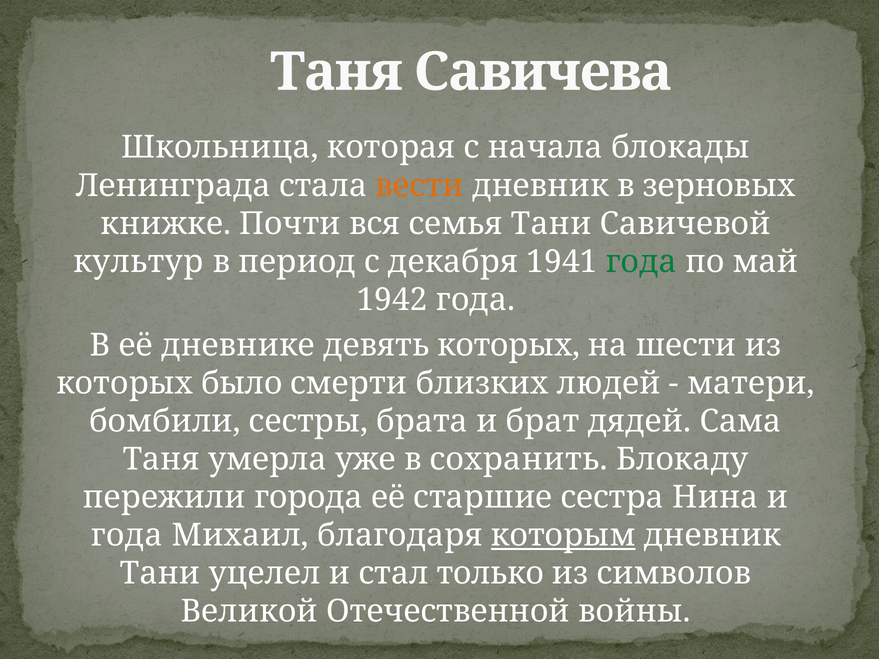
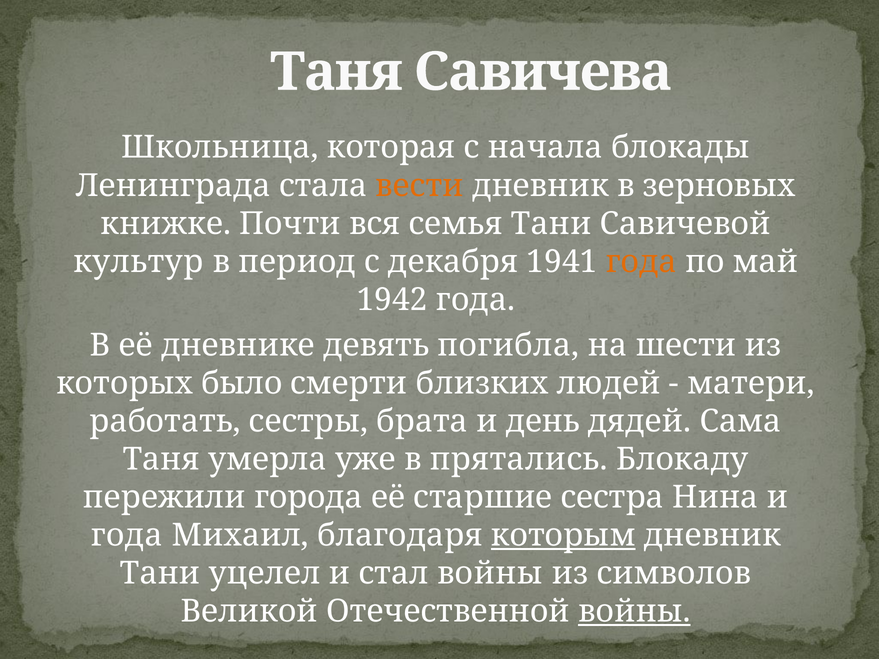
года at (641, 262) colour: green -> orange
девять которых: которых -> погибла
бомбили: бомбили -> работать
брат: брат -> день
сохранить: сохранить -> прятались
стал только: только -> войны
войны at (634, 612) underline: none -> present
